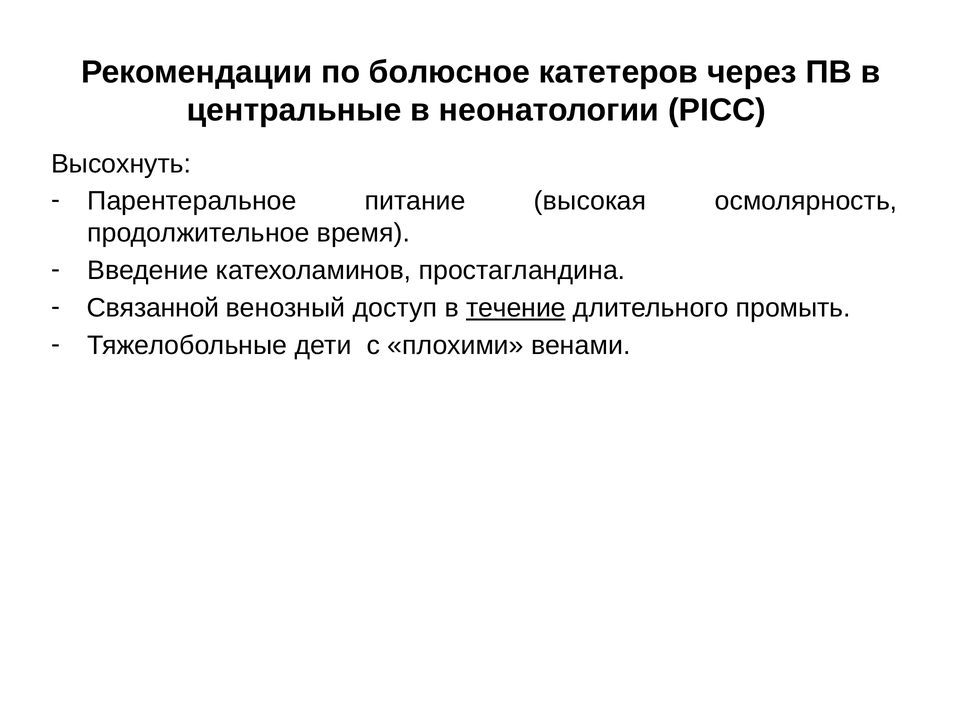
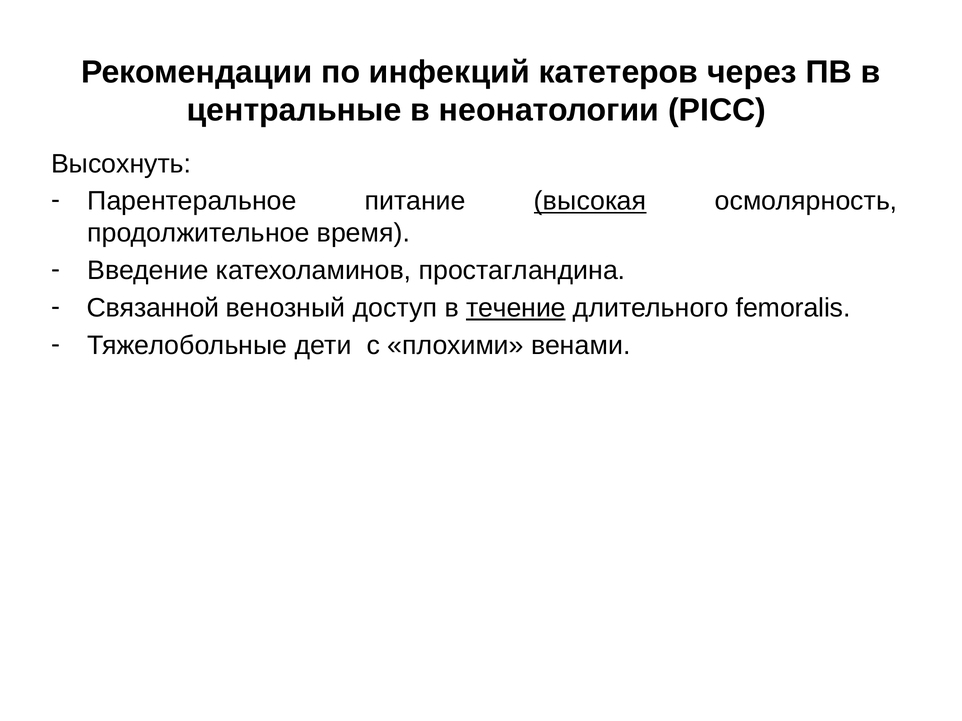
болюсное: болюсное -> инфекций
высокая underline: none -> present
промыть: промыть -> femoralis
